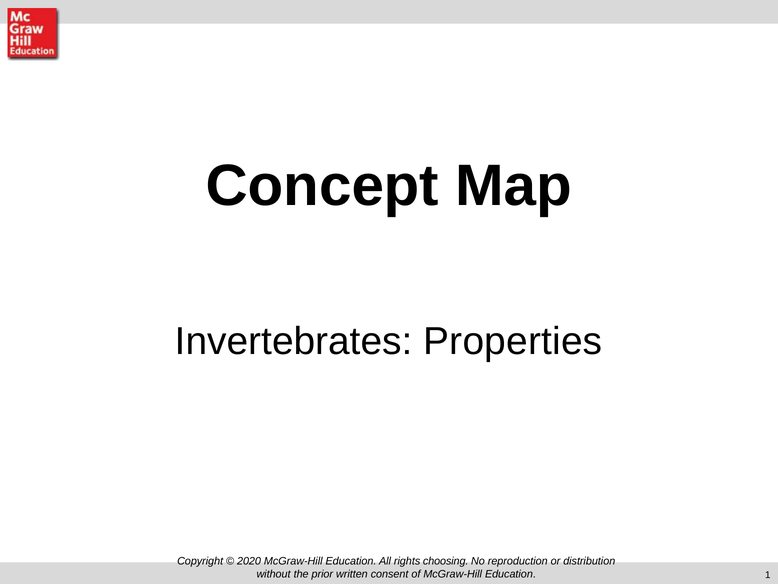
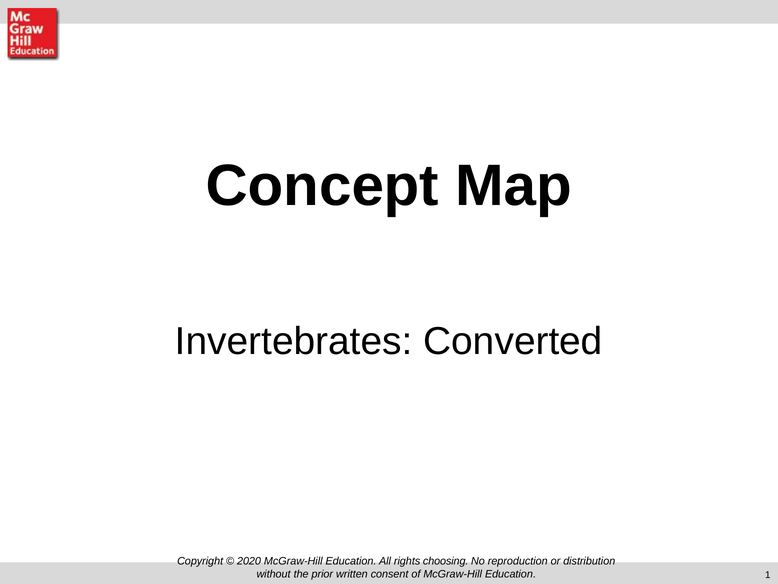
Properties: Properties -> Converted
